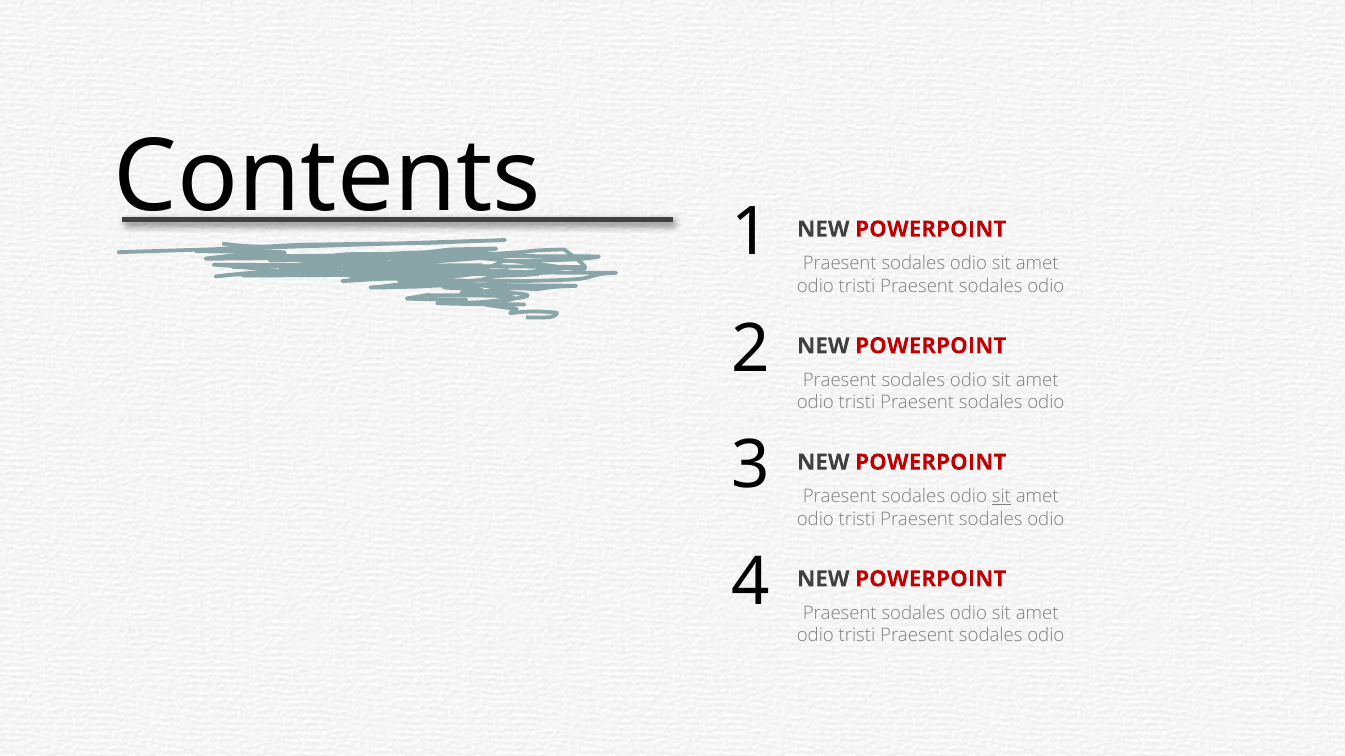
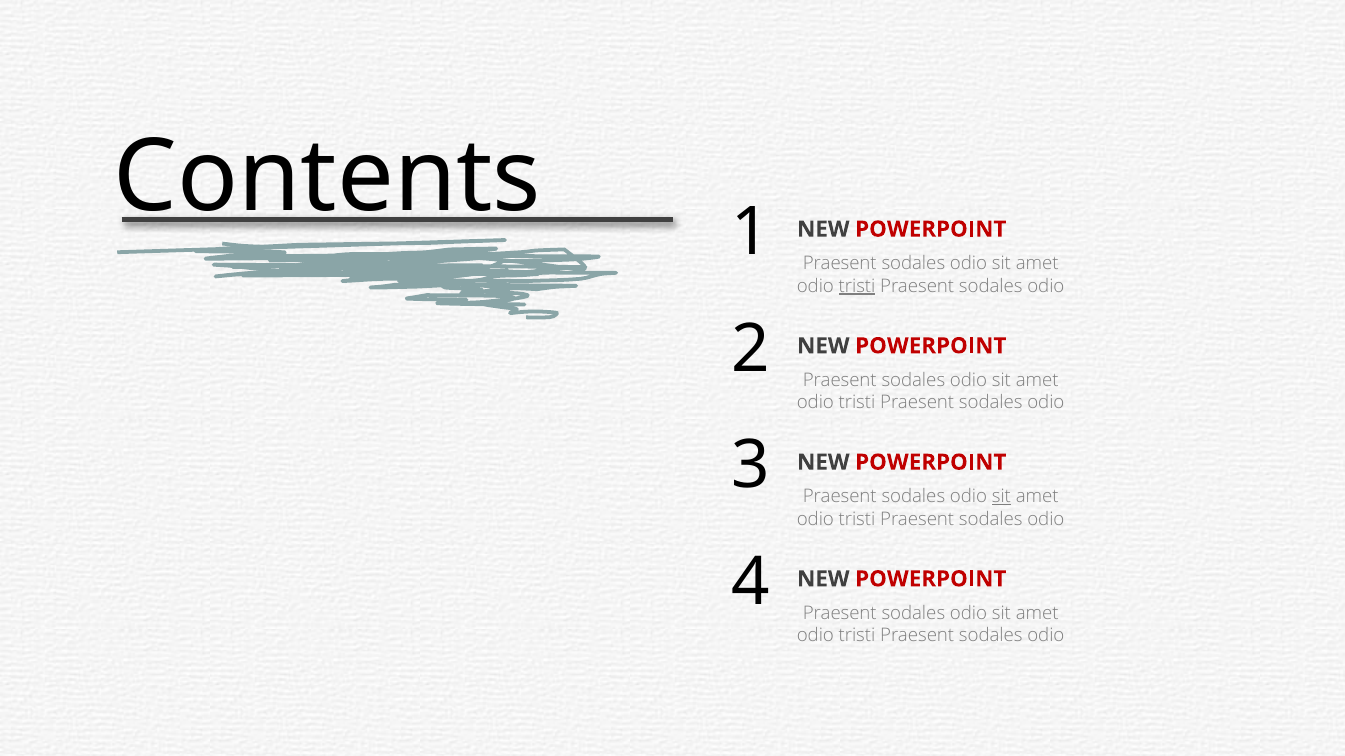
tristi at (857, 286) underline: none -> present
